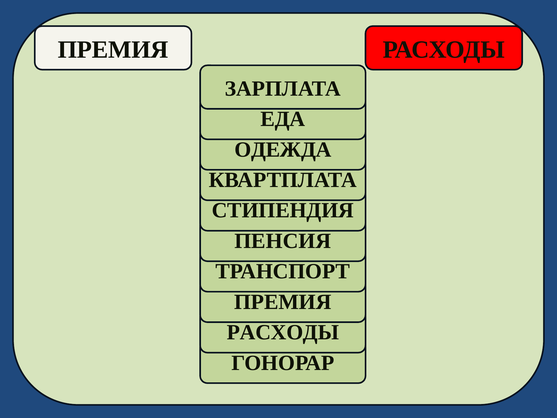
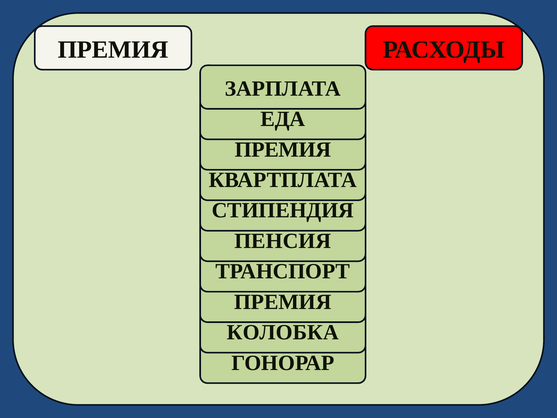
ОДЕЖДА at (283, 149): ОДЕЖДА -> ПРЕМИЯ
РАСХОДЫ at (283, 332): РАСХОДЫ -> КОЛОБКА
